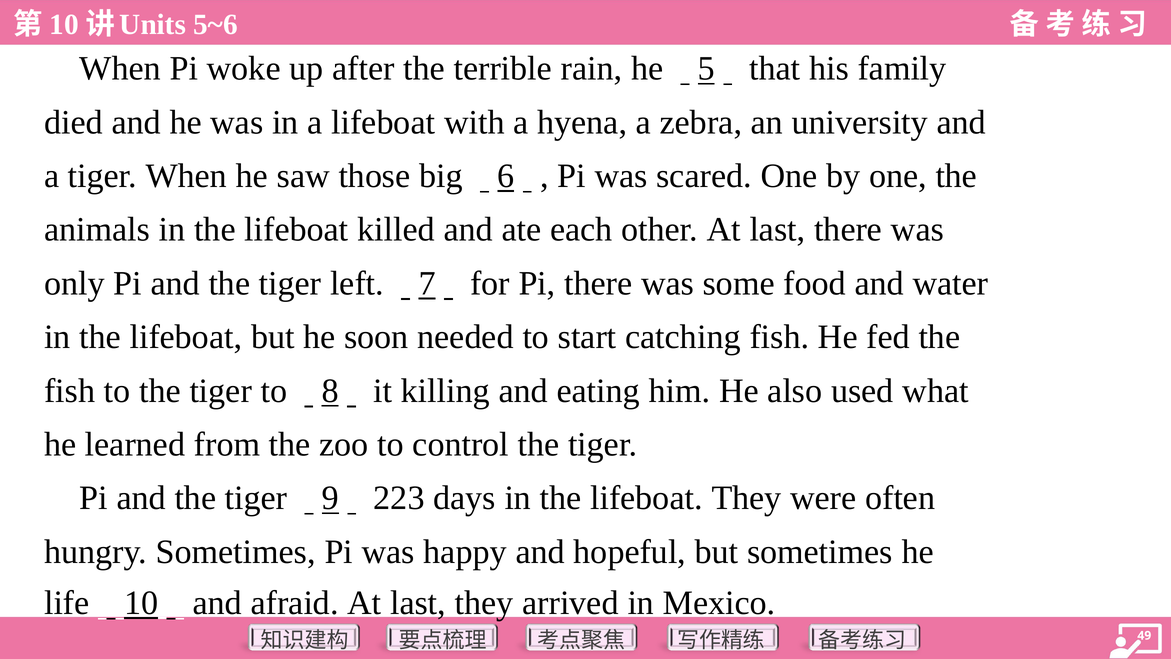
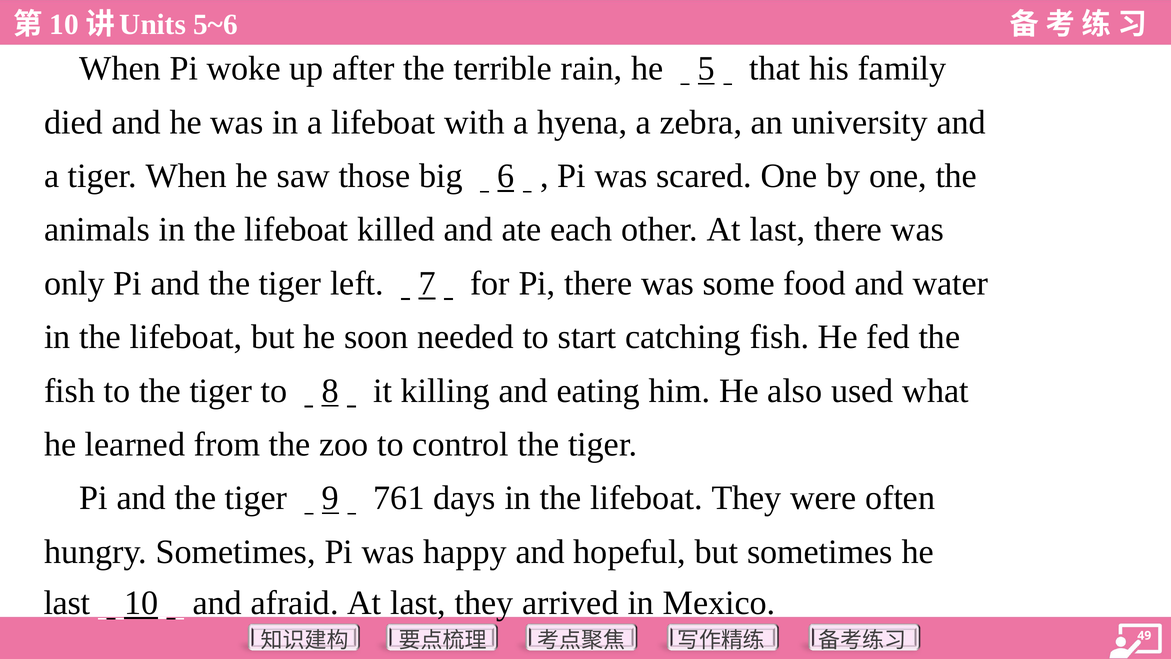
223: 223 -> 761
life at (67, 603): life -> last
